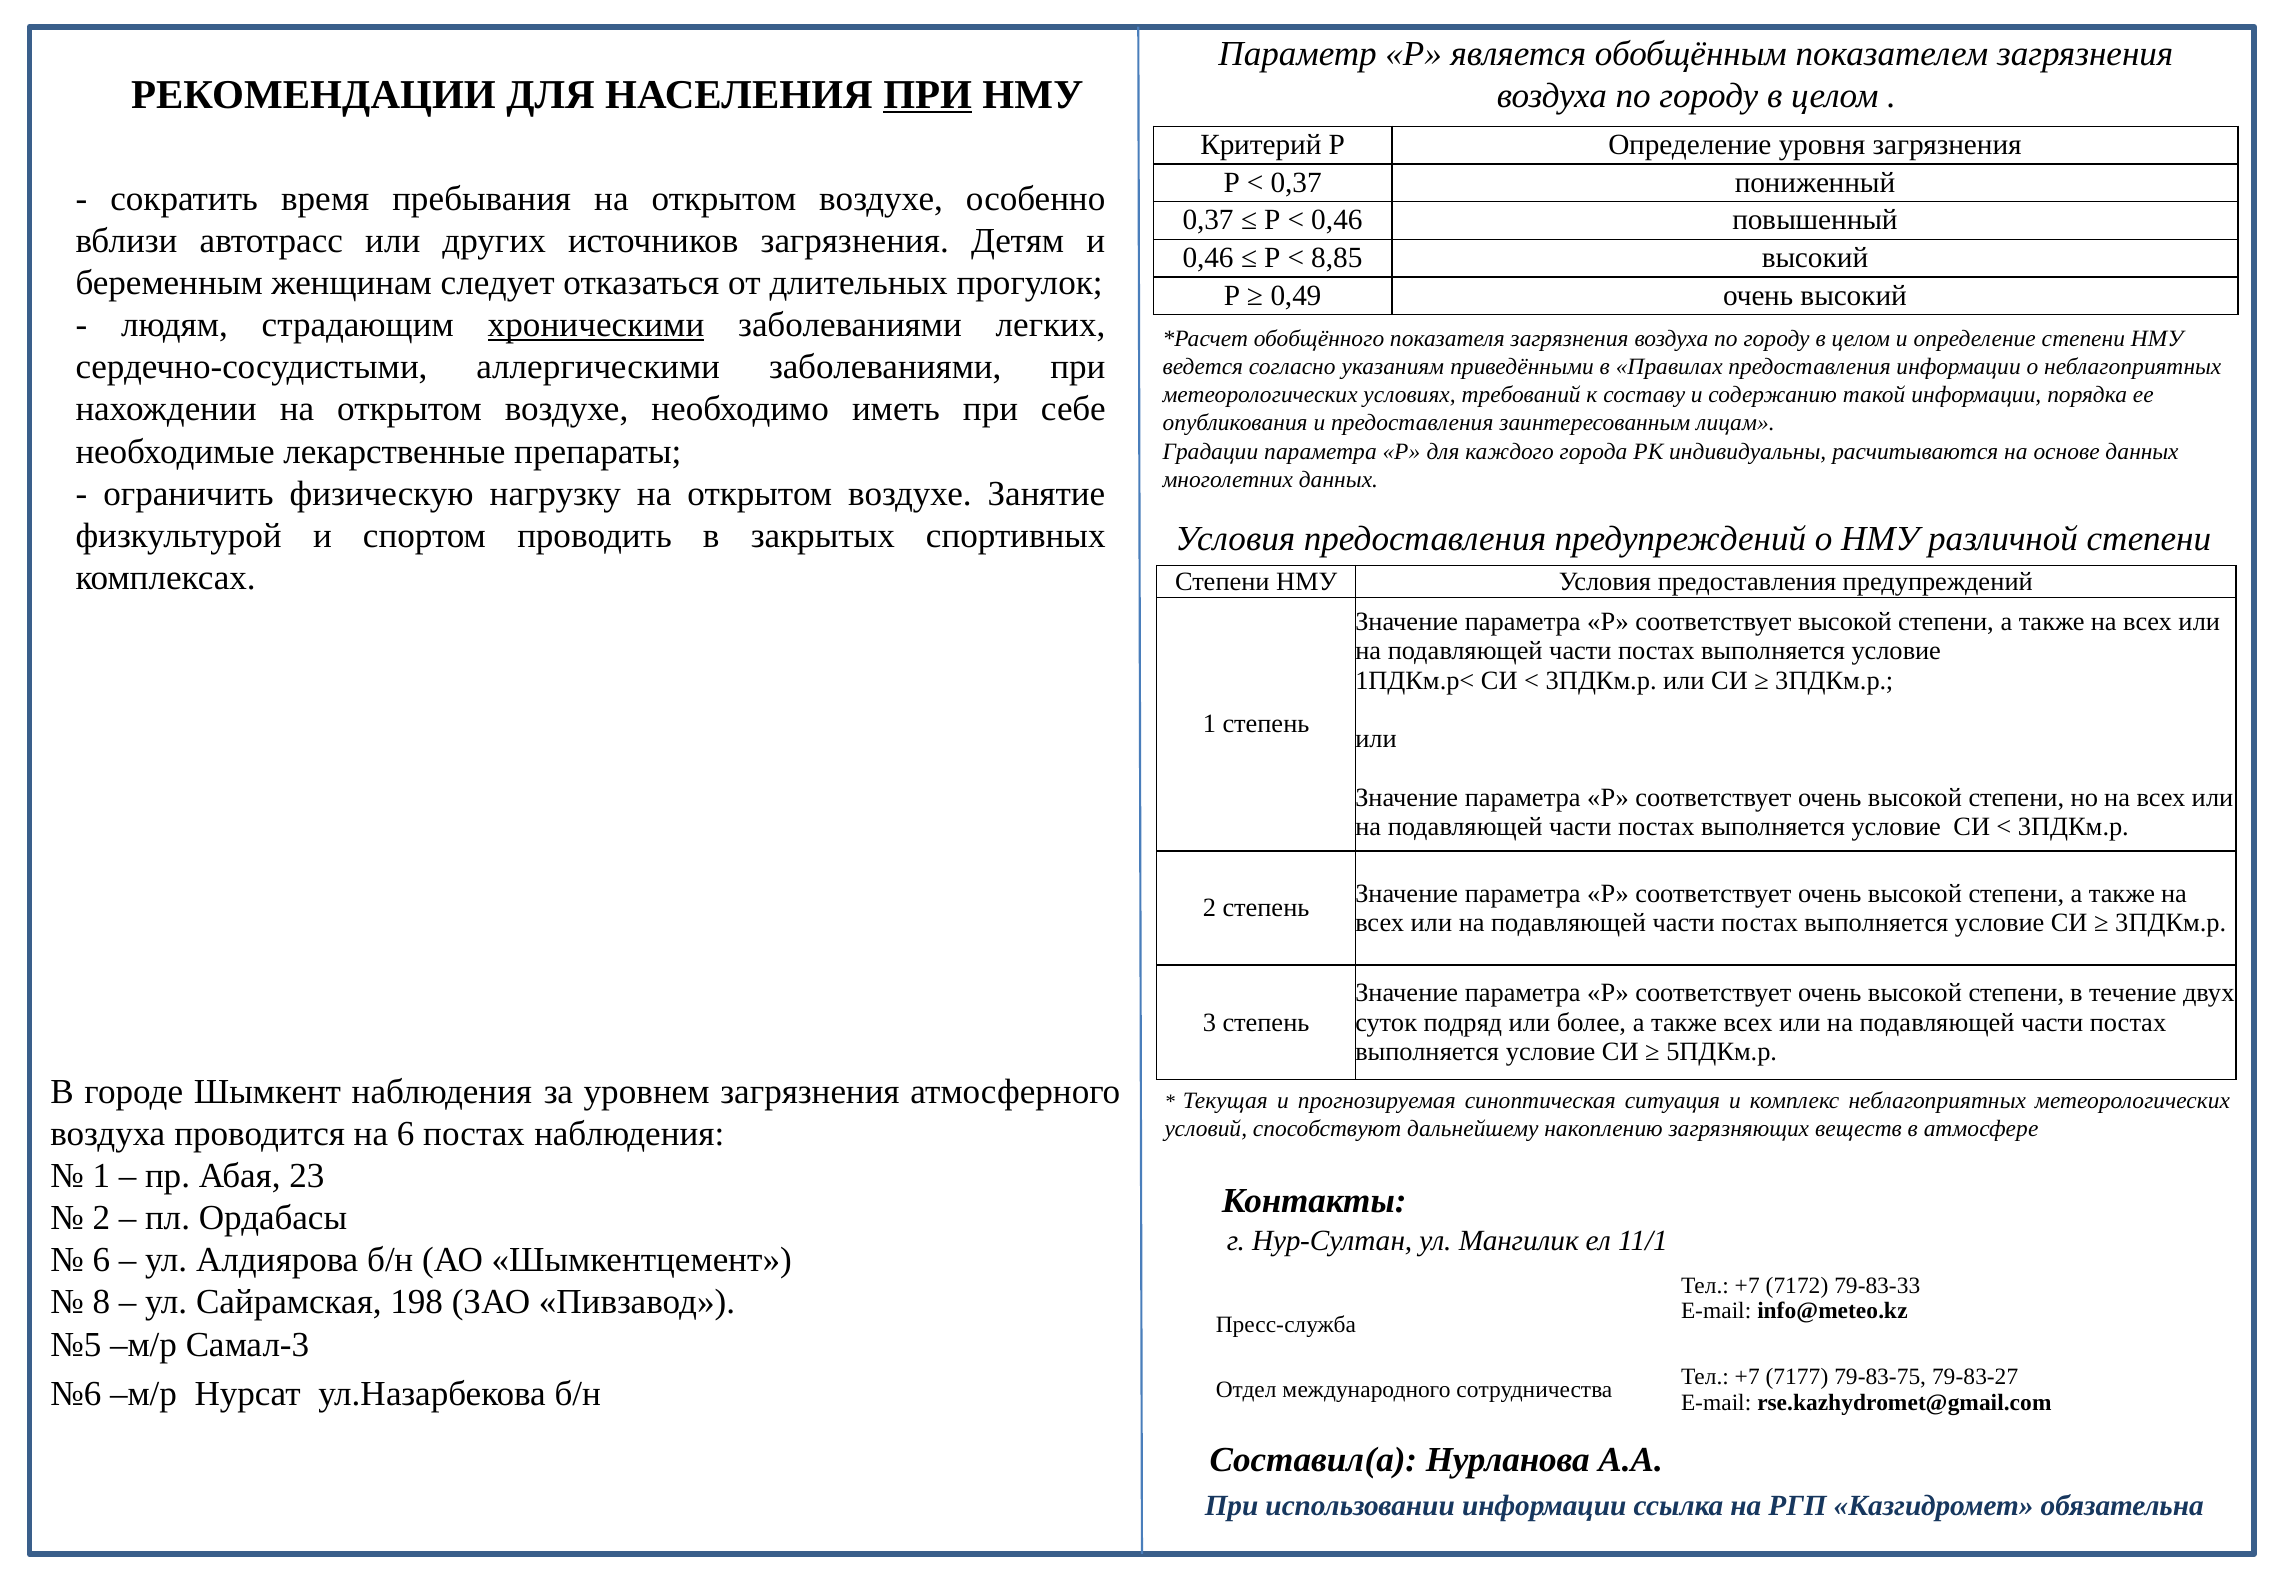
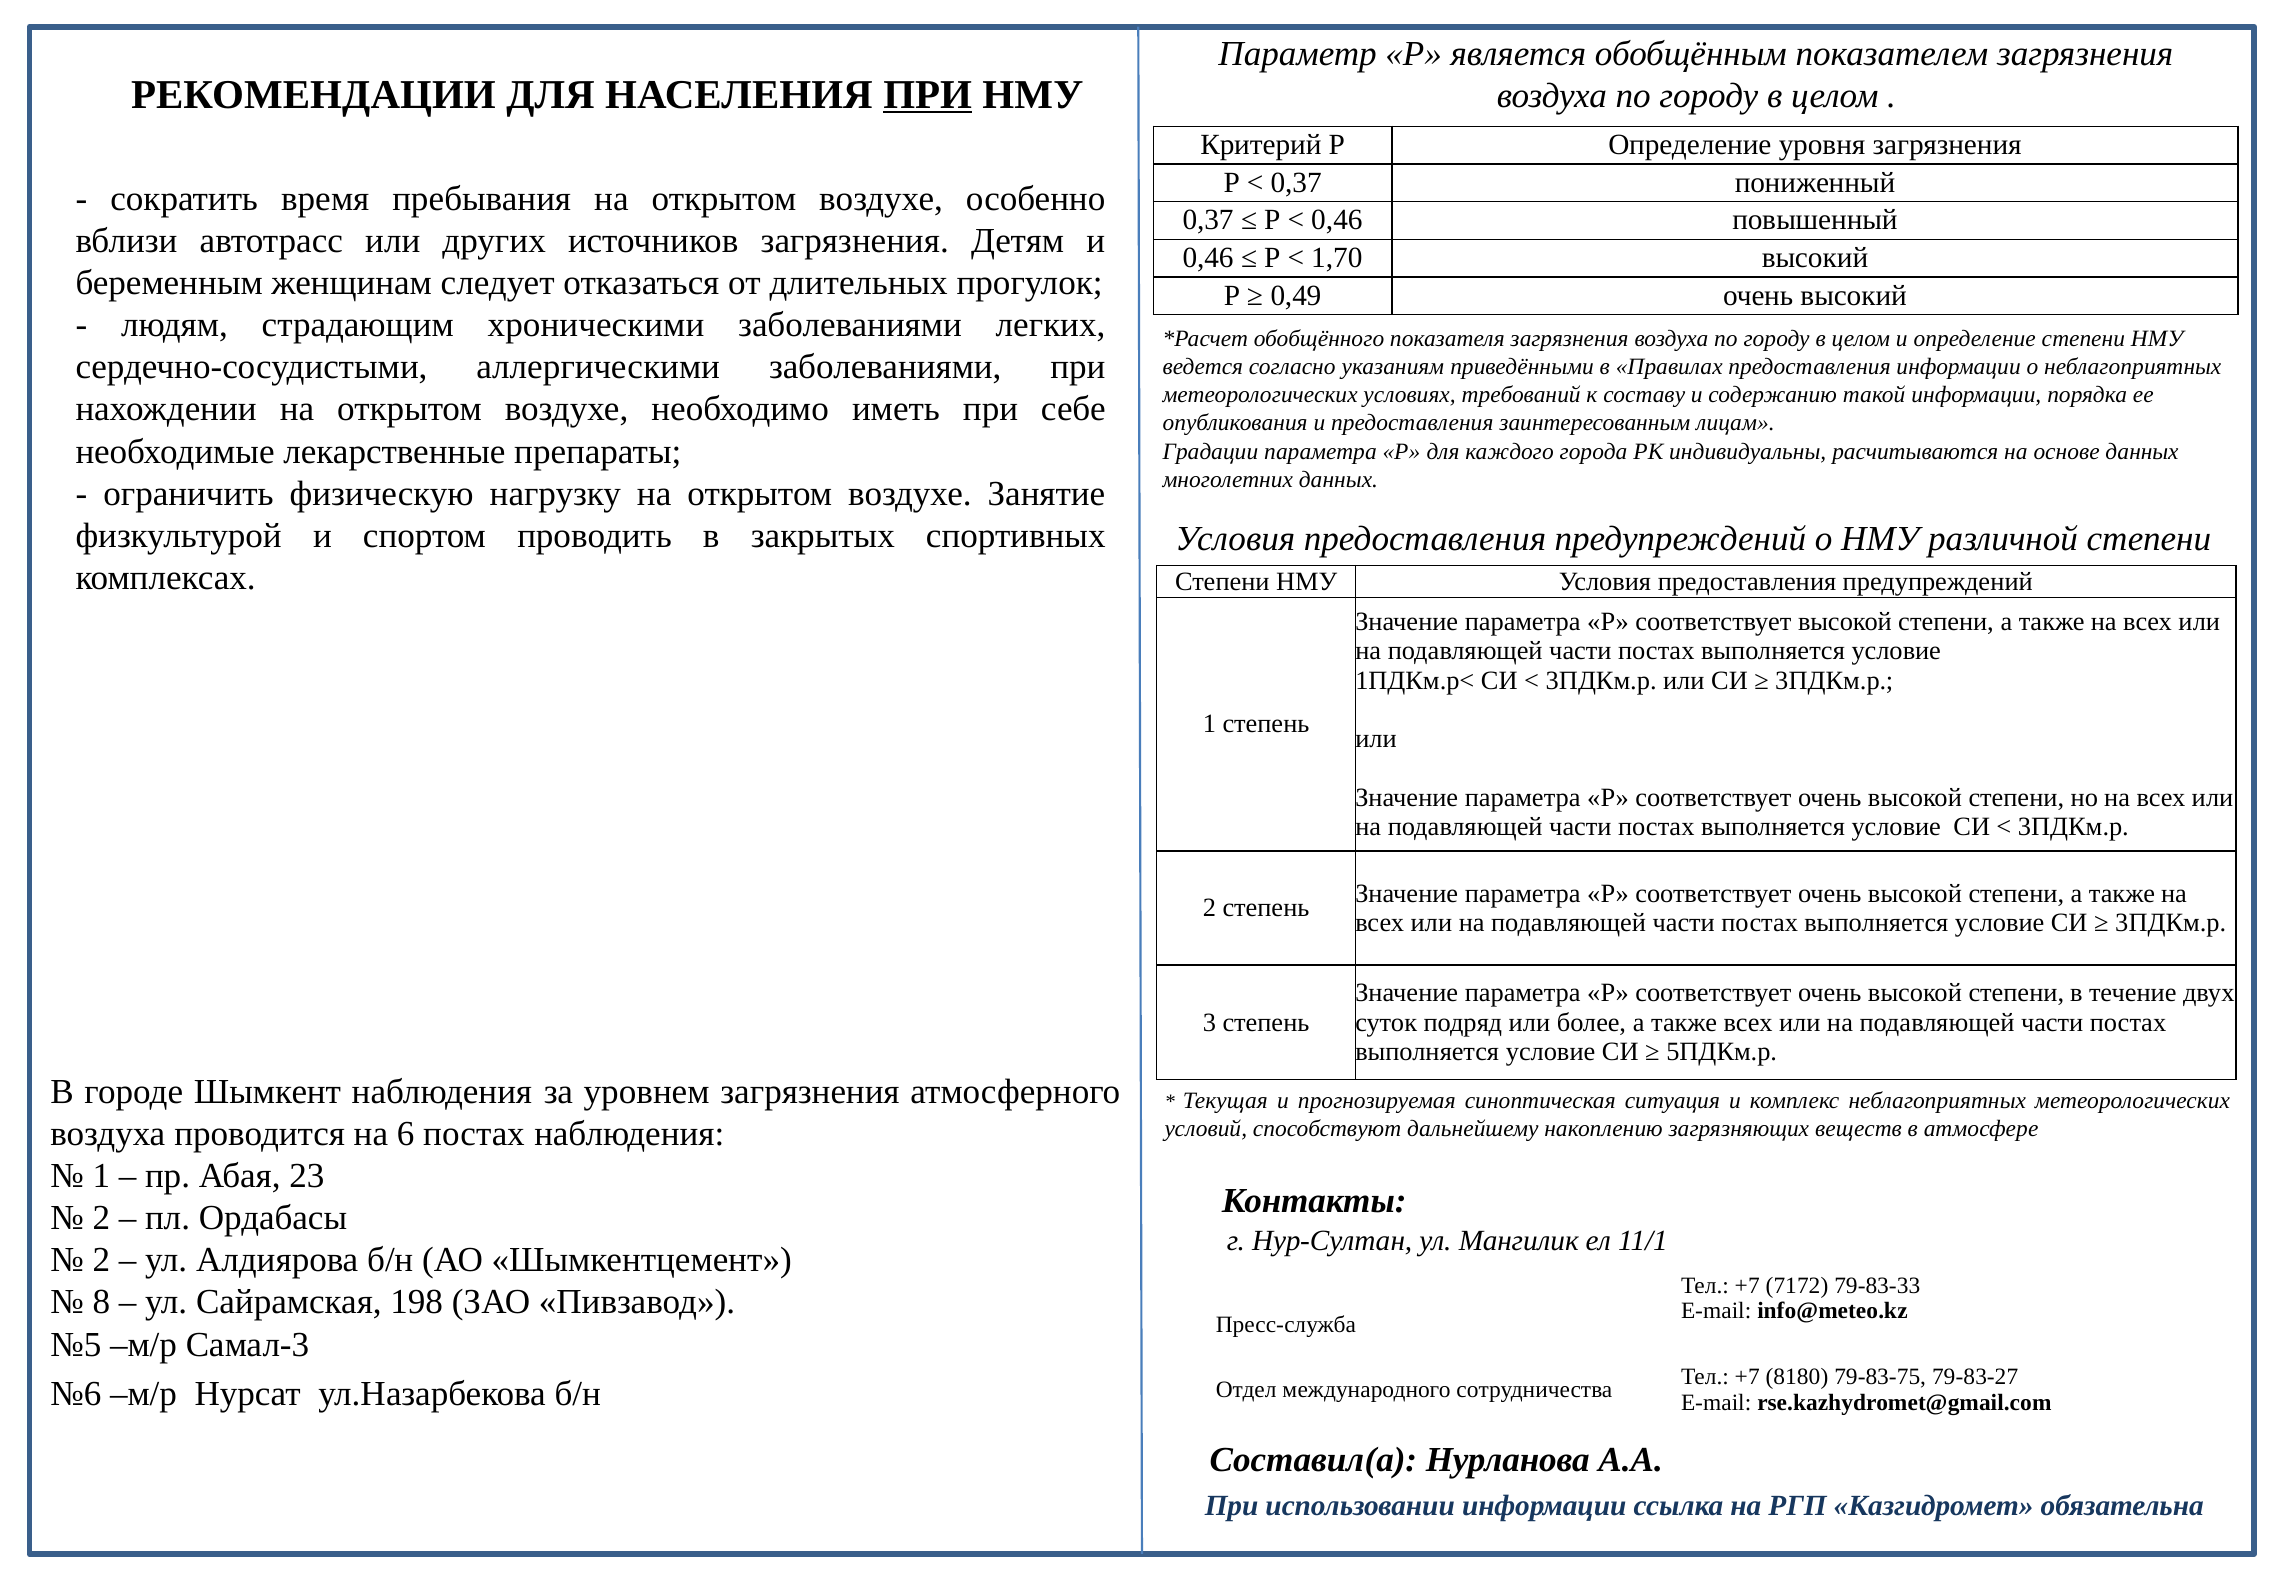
8,85: 8,85 -> 1,70
хроническими underline: present -> none
6 at (101, 1260): 6 -> 2
7177: 7177 -> 8180
